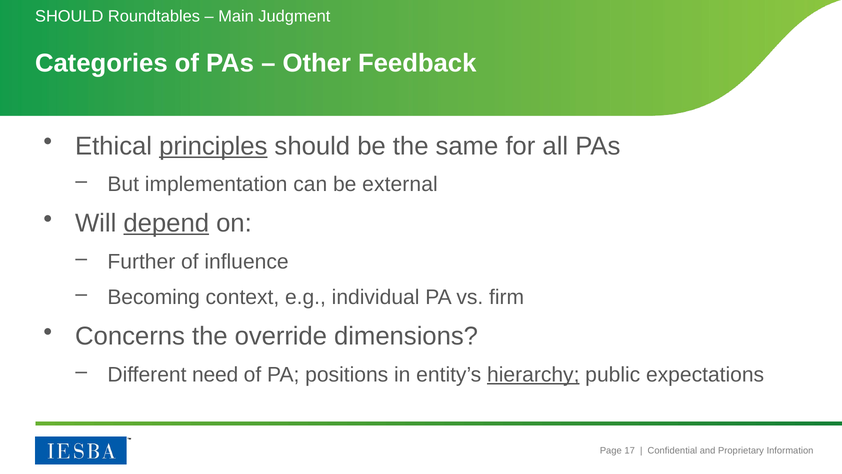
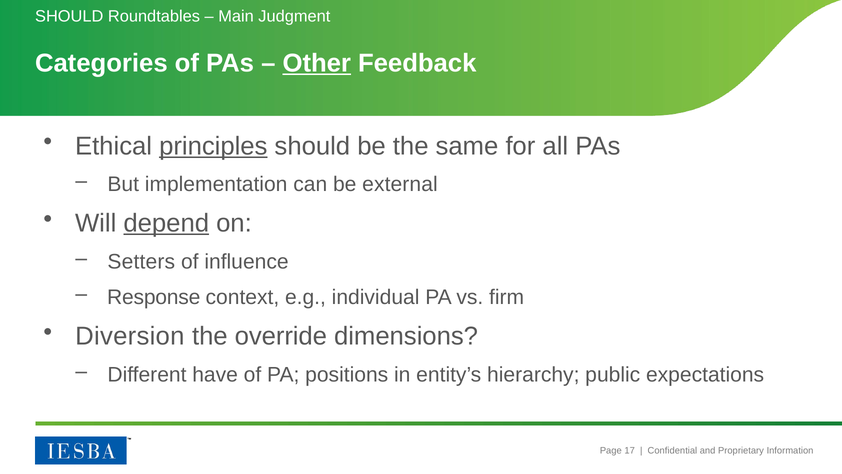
Other underline: none -> present
Further: Further -> Setters
Becoming: Becoming -> Response
Concerns: Concerns -> Diversion
need: need -> have
hierarchy underline: present -> none
